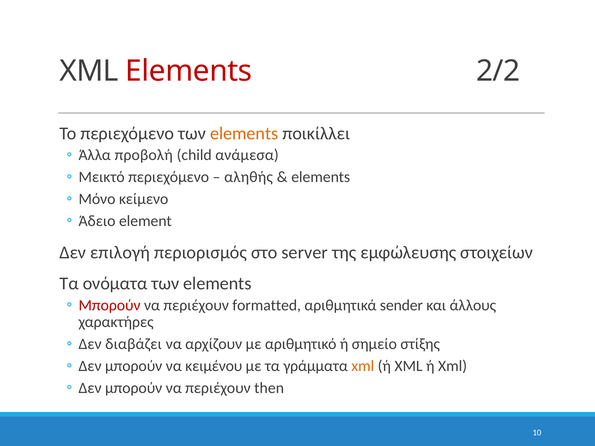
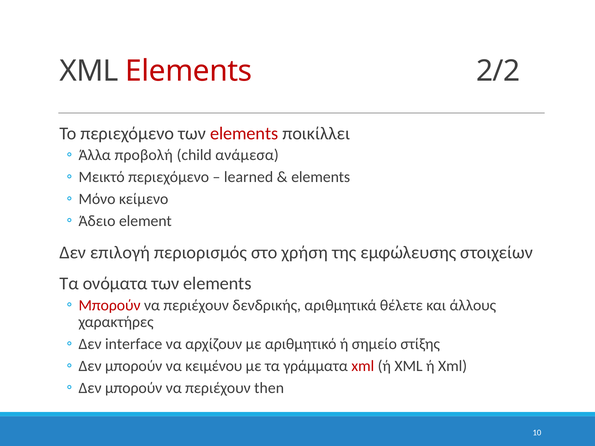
elements at (244, 134) colour: orange -> red
αληθής: αληθής -> learned
server: server -> χρήση
formatted: formatted -> δενδρικής
sender: sender -> θέλετε
διαβάζει: διαβάζει -> interface
xml at (363, 366) colour: orange -> red
